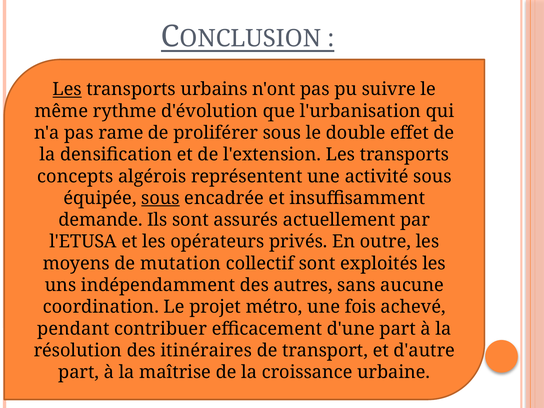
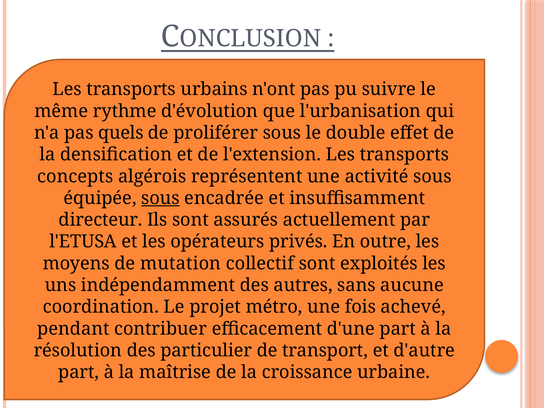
Les at (67, 89) underline: present -> none
rame: rame -> quels
demande: demande -> directeur
itinéraires: itinéraires -> particulier
